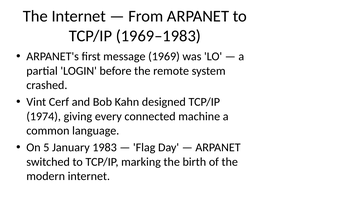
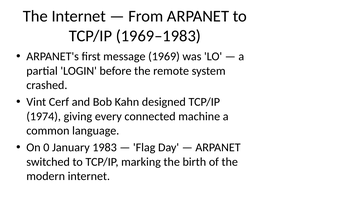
5: 5 -> 0
